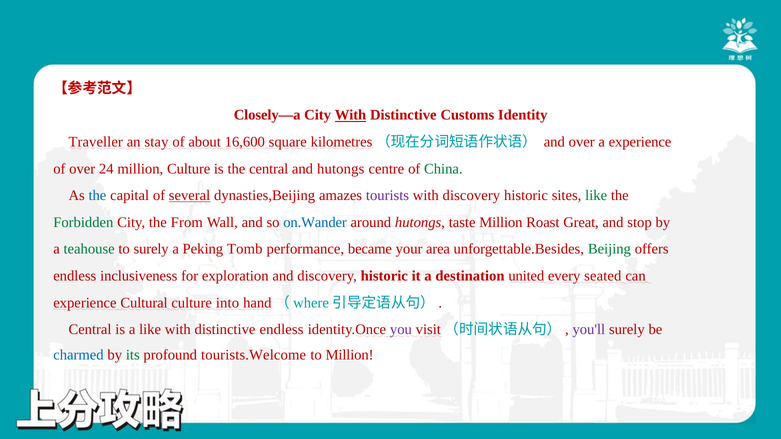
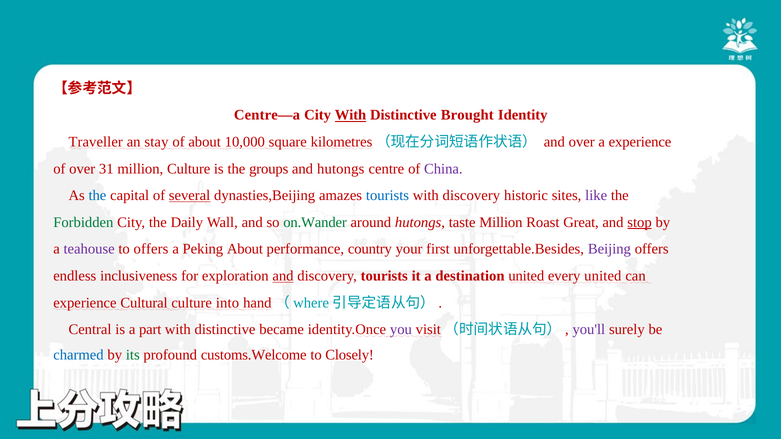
Closely—a: Closely—a -> Centre—a
Customs: Customs -> Brought
16,600: 16,600 -> 10,000
24: 24 -> 31
the central: central -> groups
China colour: green -> purple
tourists at (387, 196) colour: purple -> blue
like at (596, 196) colour: green -> purple
From: From -> Daily
on.Wander colour: blue -> green
stop underline: none -> present
teahouse colour: green -> purple
to surely: surely -> offers
Peking Tomb: Tomb -> About
became: became -> country
area: area -> first
Beijing colour: green -> purple
and at (283, 276) underline: none -> present
historic at (384, 276): historic -> tourists
every seated: seated -> united
a like: like -> part
distinctive endless: endless -> became
tourists.Welcome: tourists.Welcome -> customs.Welcome
to Million: Million -> Closely
